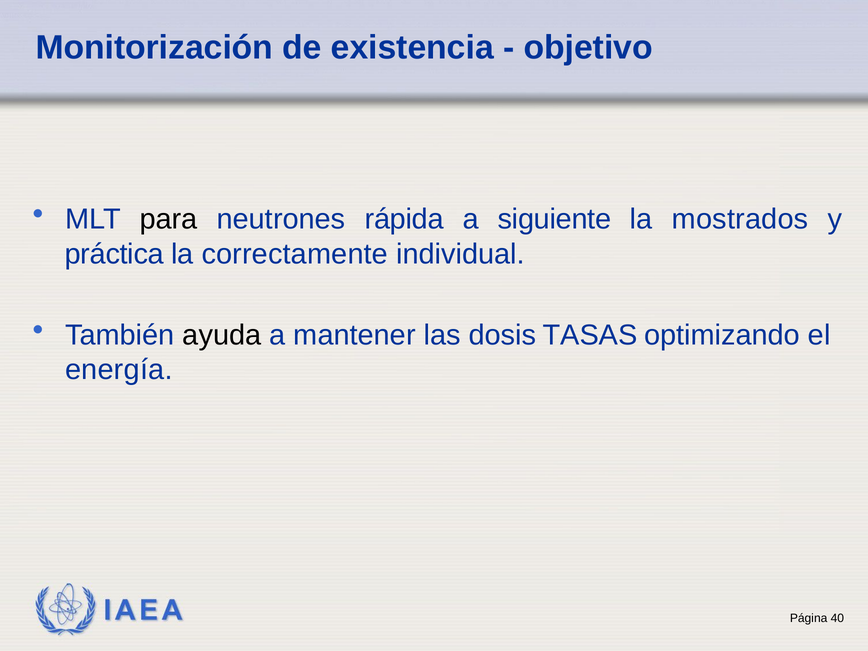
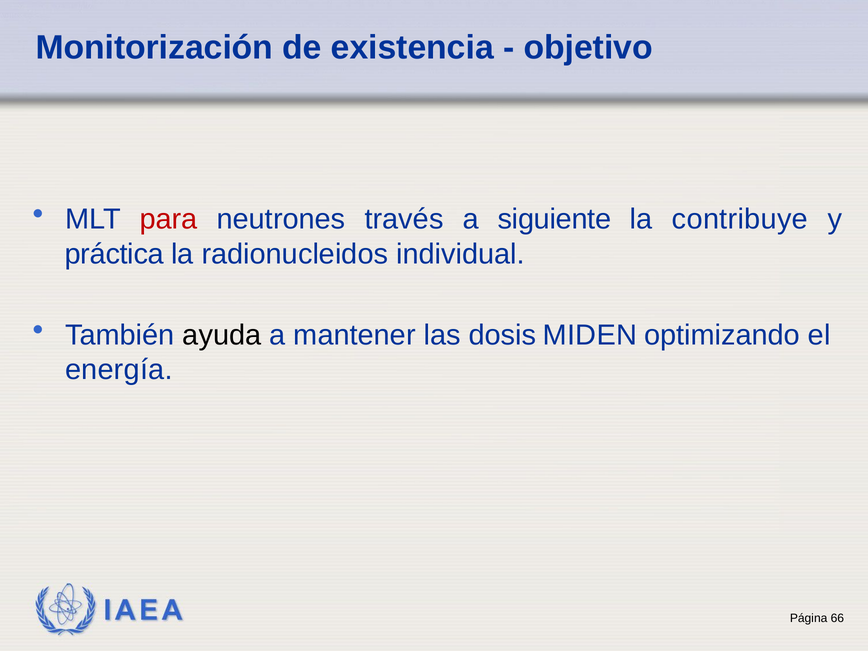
para colour: black -> red
rápida: rápida -> través
mostrados: mostrados -> contribuye
correctamente: correctamente -> radionucleidos
TASAS: TASAS -> MIDEN
40: 40 -> 66
